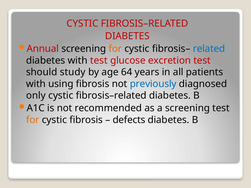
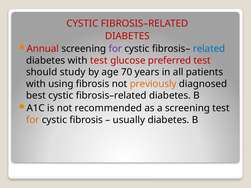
for at (115, 49) colour: orange -> purple
excretion: excretion -> preferred
64: 64 -> 70
previously colour: blue -> orange
only: only -> best
defects: defects -> usually
